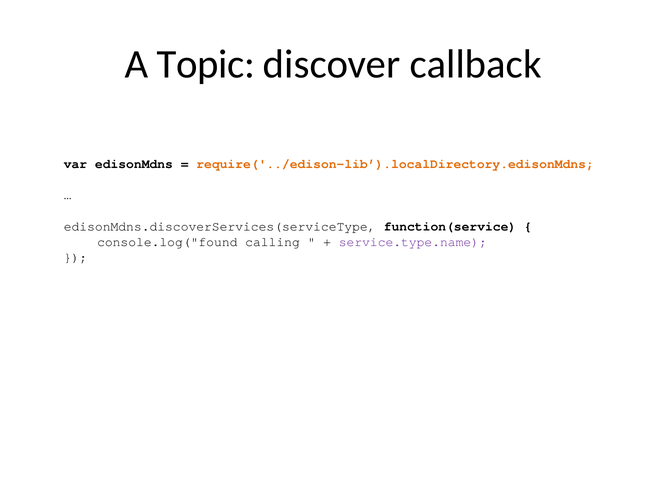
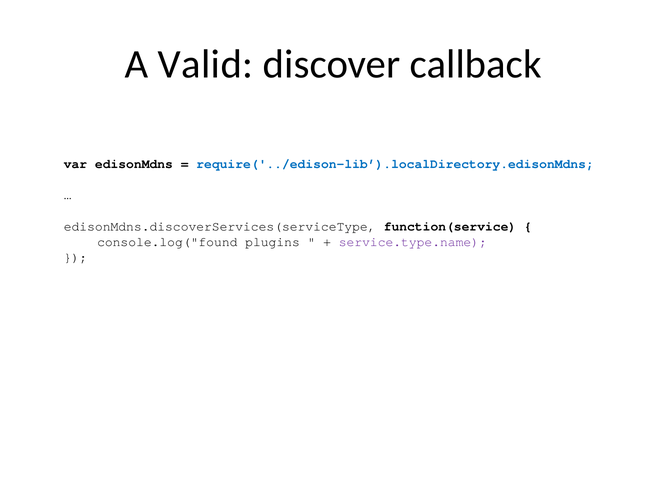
Topic: Topic -> Valid
require('../edison-lib’).localDirectory.edisonMdns colour: orange -> blue
calling: calling -> plugins
